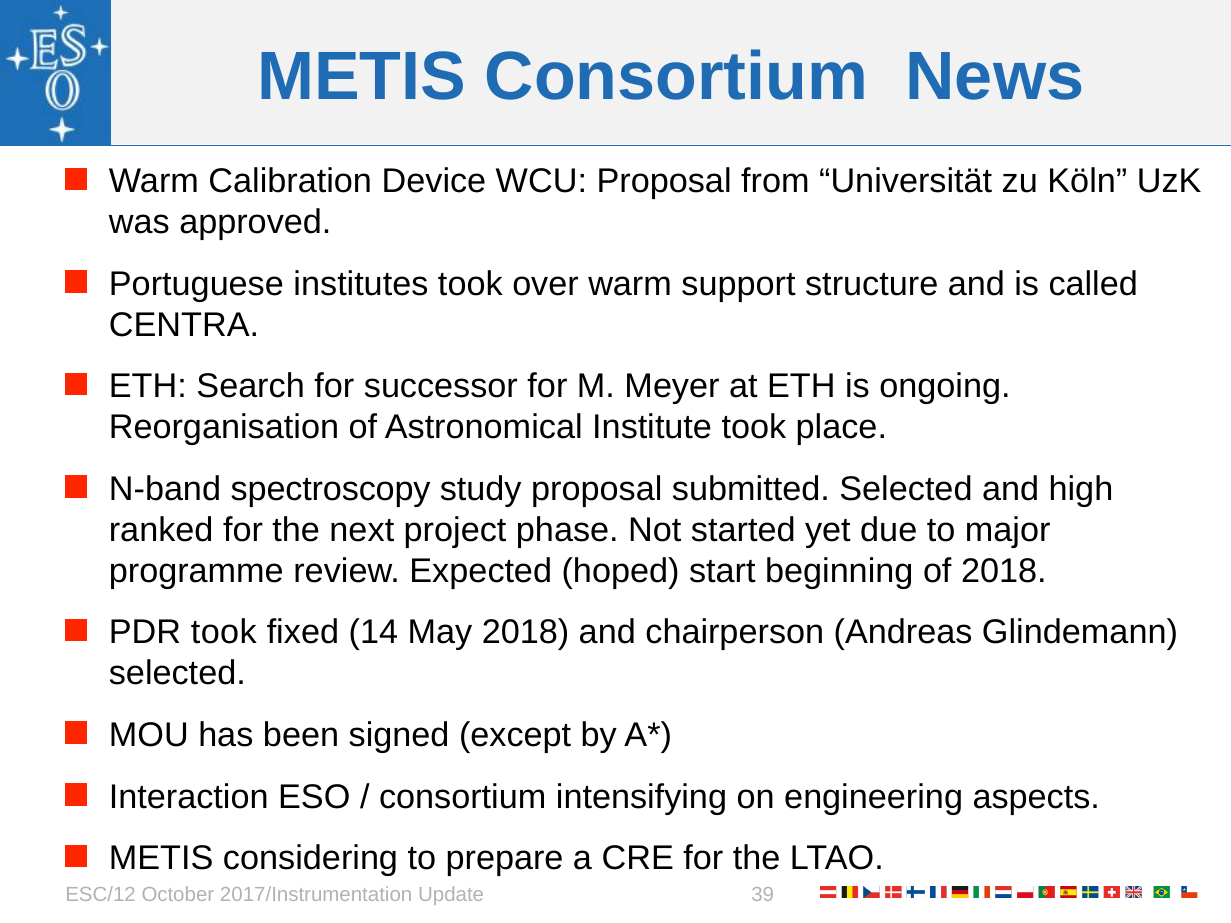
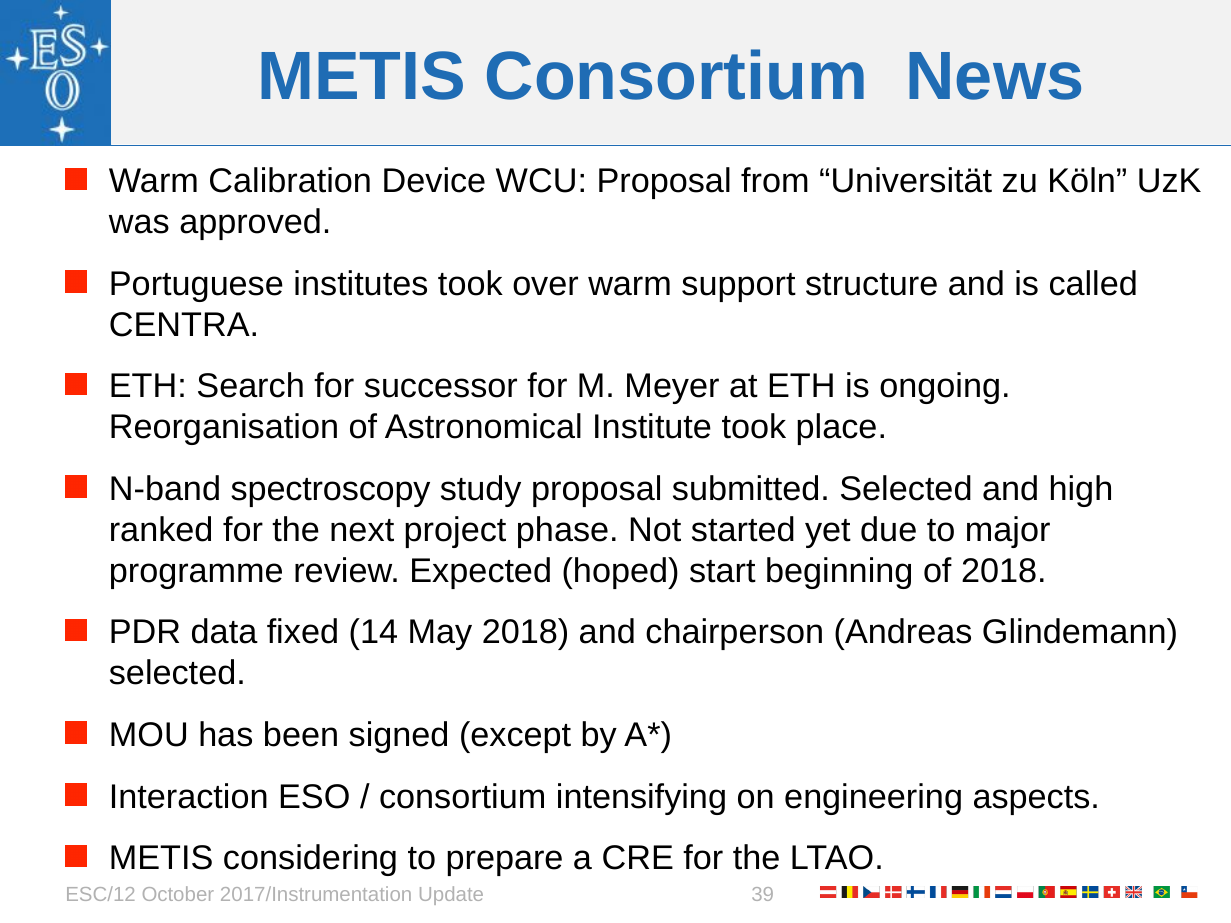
PDR took: took -> data
